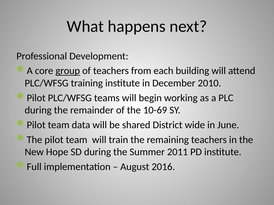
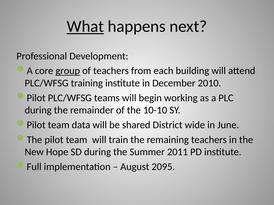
What underline: none -> present
10-69: 10-69 -> 10-10
2016: 2016 -> 2095
